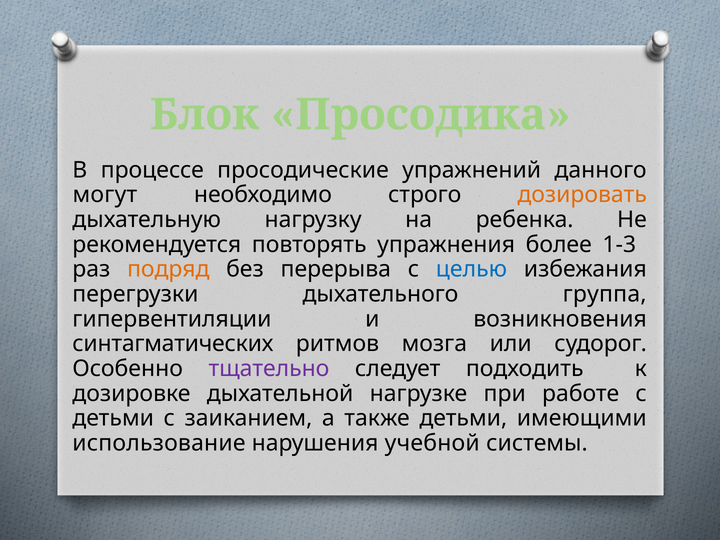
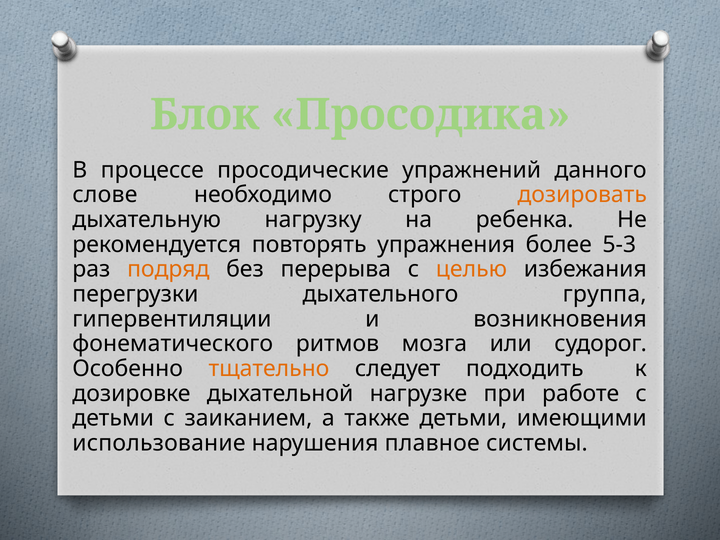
могут: могут -> слове
1-3: 1-3 -> 5-3
целью colour: blue -> orange
синтагматических: синтагматических -> фонематического
тщательно colour: purple -> orange
учебной: учебной -> плавное
